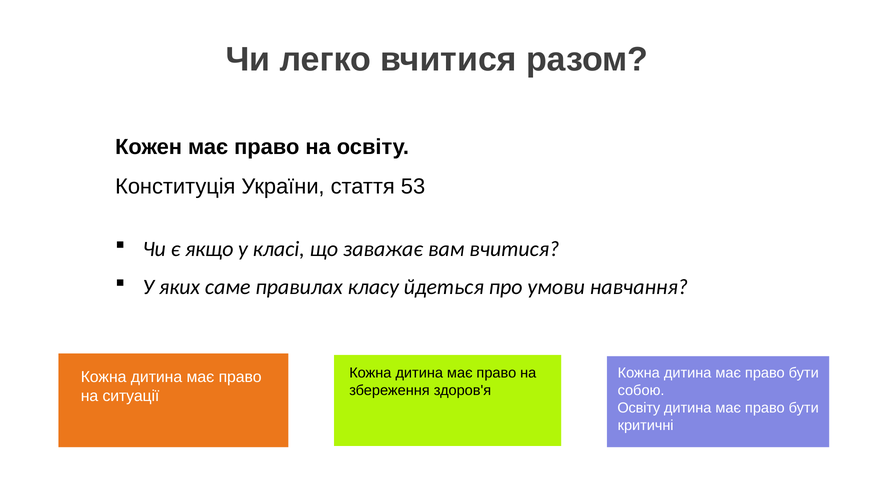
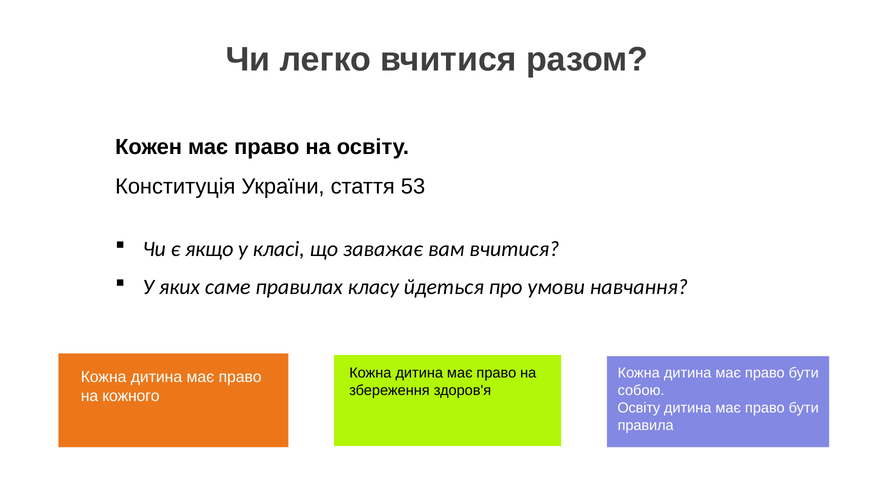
ситуації: ситуації -> кожного
критичні: критичні -> правила
